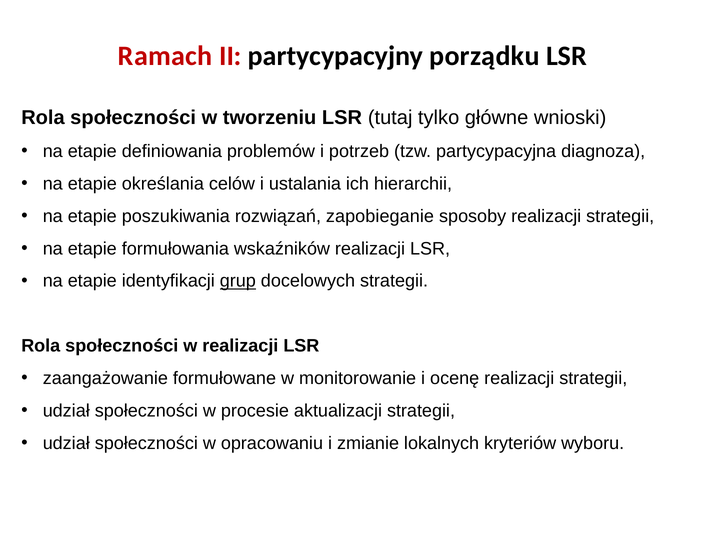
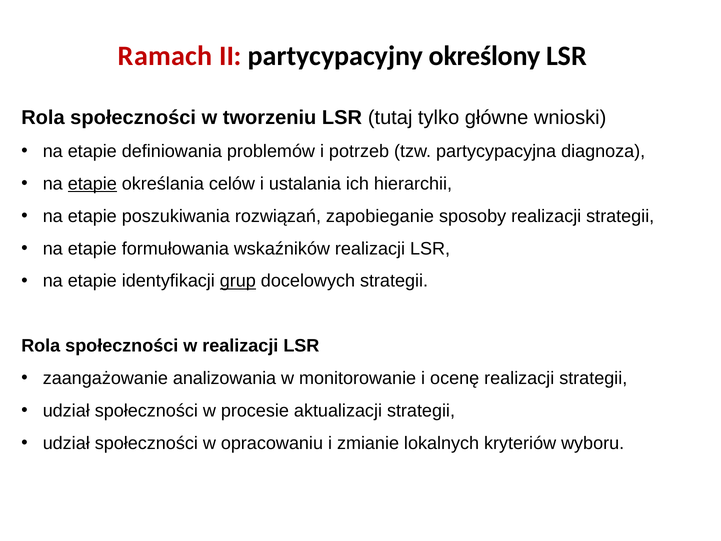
porządku: porządku -> określony
etapie at (92, 184) underline: none -> present
formułowane: formułowane -> analizowania
